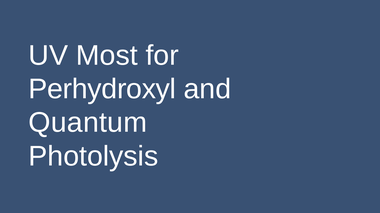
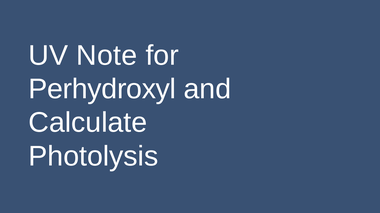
Most: Most -> Note
Quantum: Quantum -> Calculate
